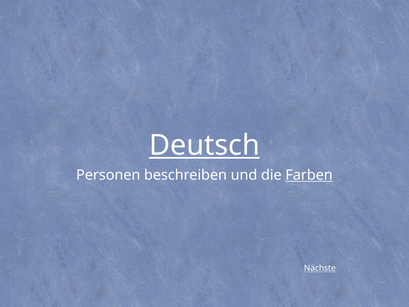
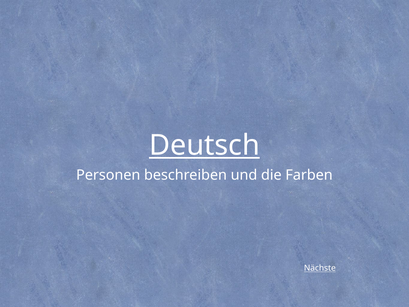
Farben underline: present -> none
